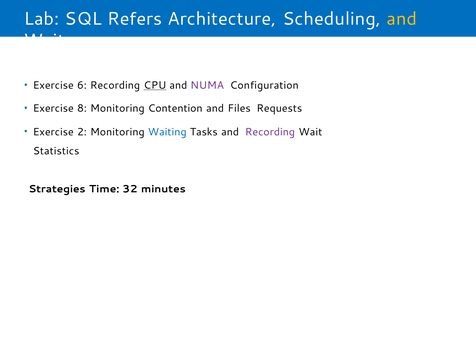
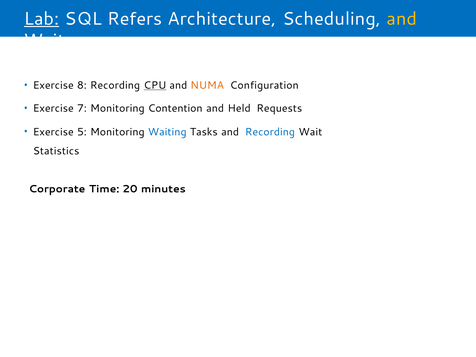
Lab underline: none -> present
6: 6 -> 8
NUMA colour: purple -> orange
8: 8 -> 7
Files: Files -> Held
2: 2 -> 5
Recording at (270, 132) colour: purple -> blue
Strategies: Strategies -> Corporate
32: 32 -> 20
